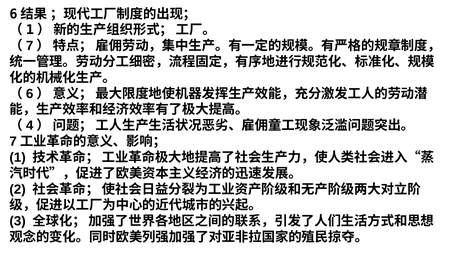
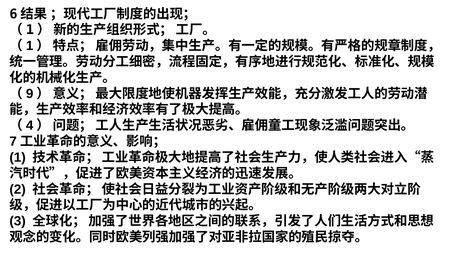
7 at (30, 46): 7 -> 1
6: 6 -> 9
